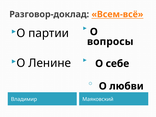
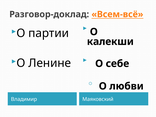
вопросы: вопросы -> калекши
